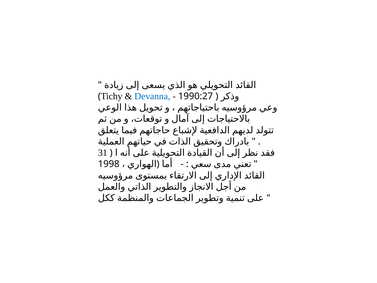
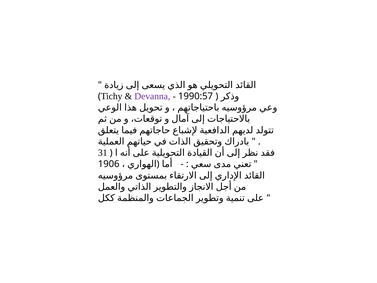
Devanna colour: blue -> purple
1990:27: 1990:27 -> 1990:57
1998: 1998 -> 1906
